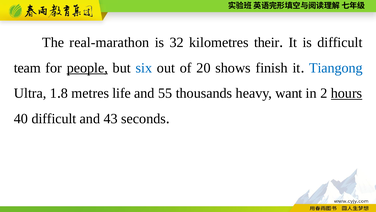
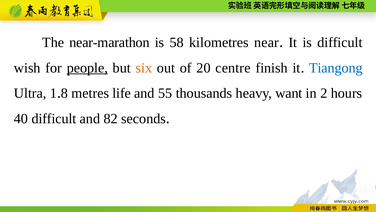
real-marathon: real-marathon -> near-marathon
32: 32 -> 58
their: their -> near
team: team -> wish
six colour: blue -> orange
shows: shows -> centre
hours underline: present -> none
43: 43 -> 82
